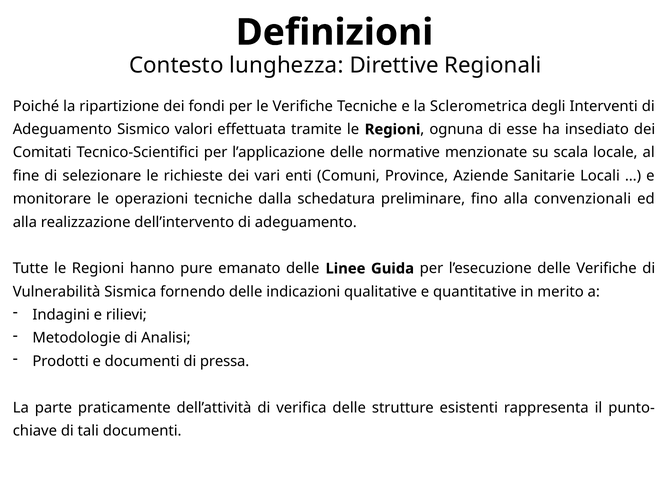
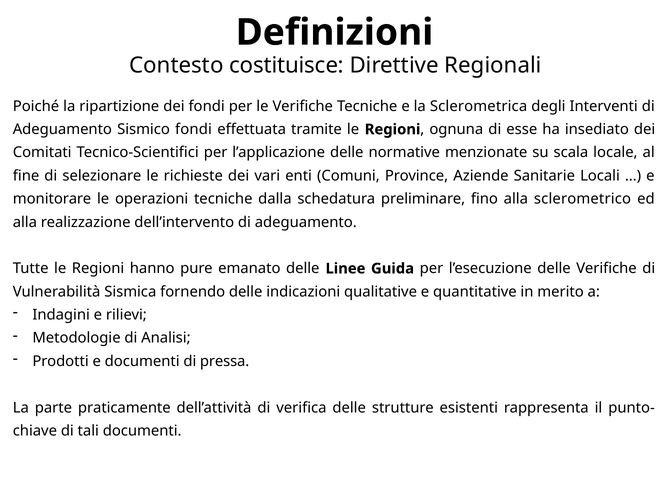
lunghezza: lunghezza -> costituisce
Sismico valori: valori -> fondi
convenzionali: convenzionali -> sclerometrico
